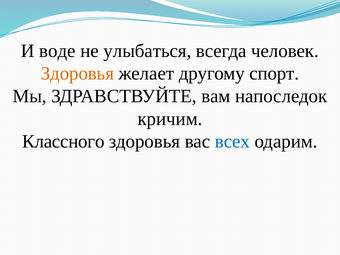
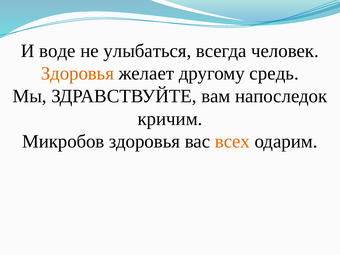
спорт: спорт -> средь
Классного: Классного -> Микробов
всех colour: blue -> orange
